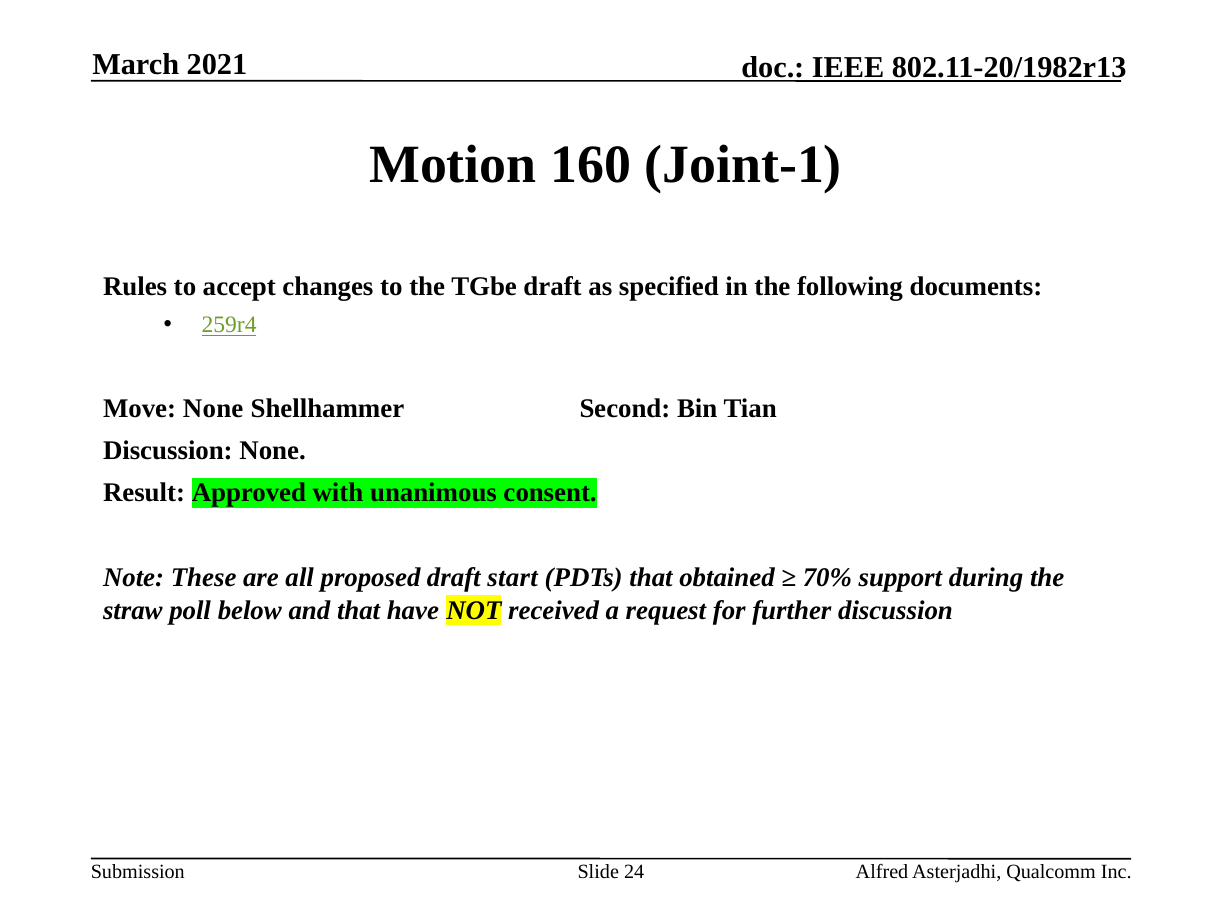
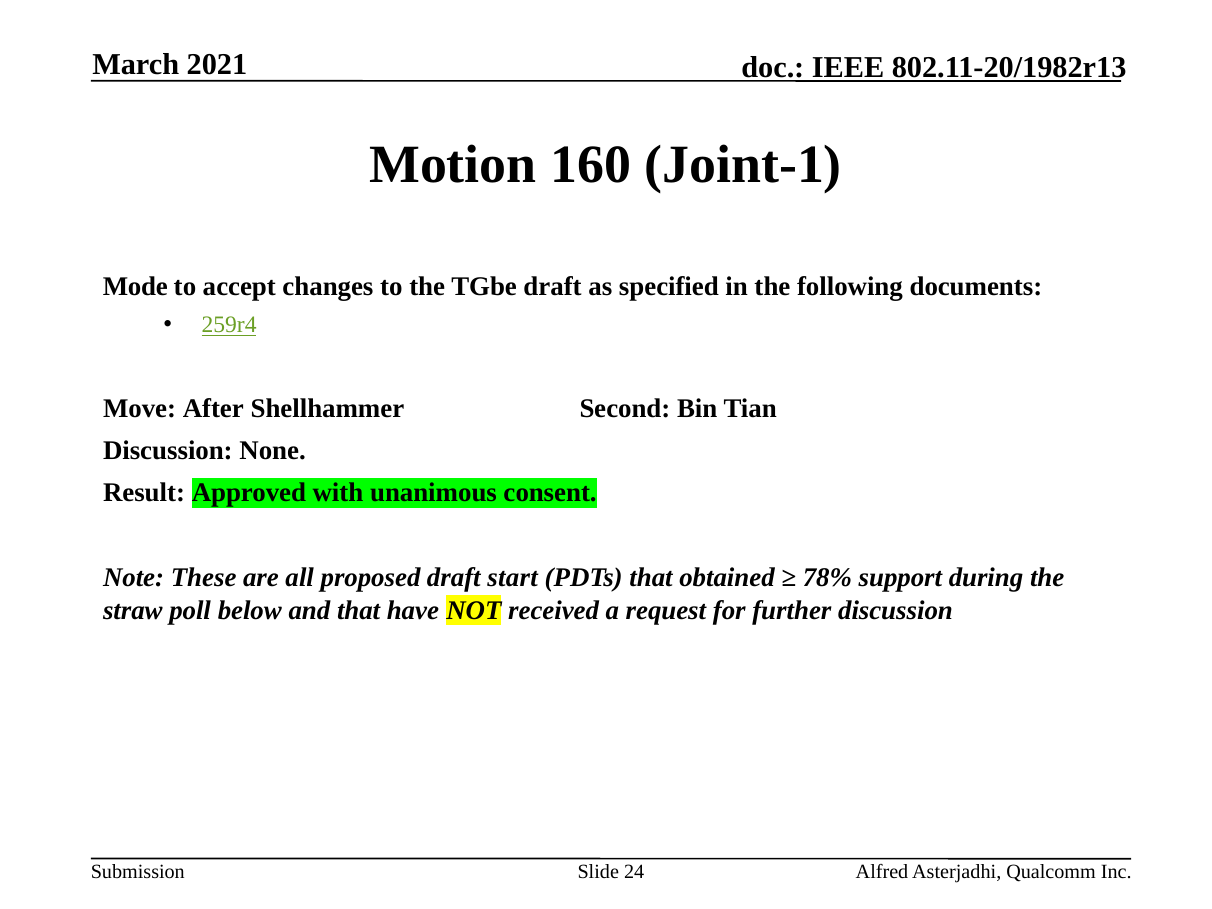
Rules: Rules -> Mode
Move None: None -> After
70%: 70% -> 78%
